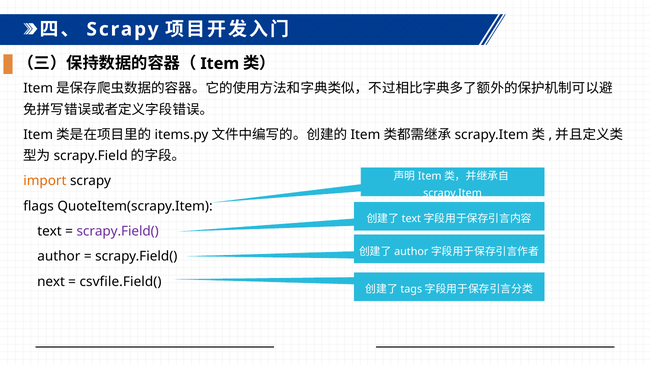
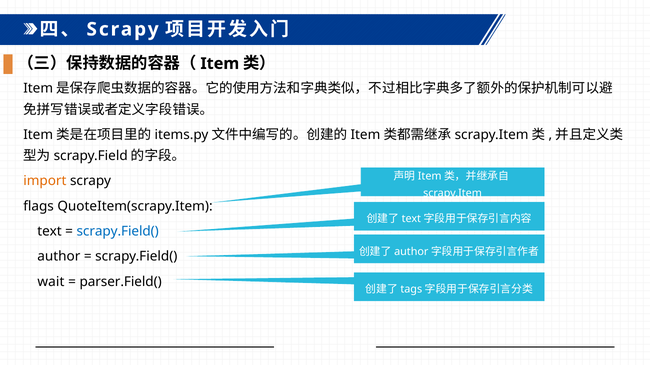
scrapy.Field( at (118, 232) colour: purple -> blue
next: next -> wait
csvfile.Field(: csvfile.Field( -> parser.Field(
